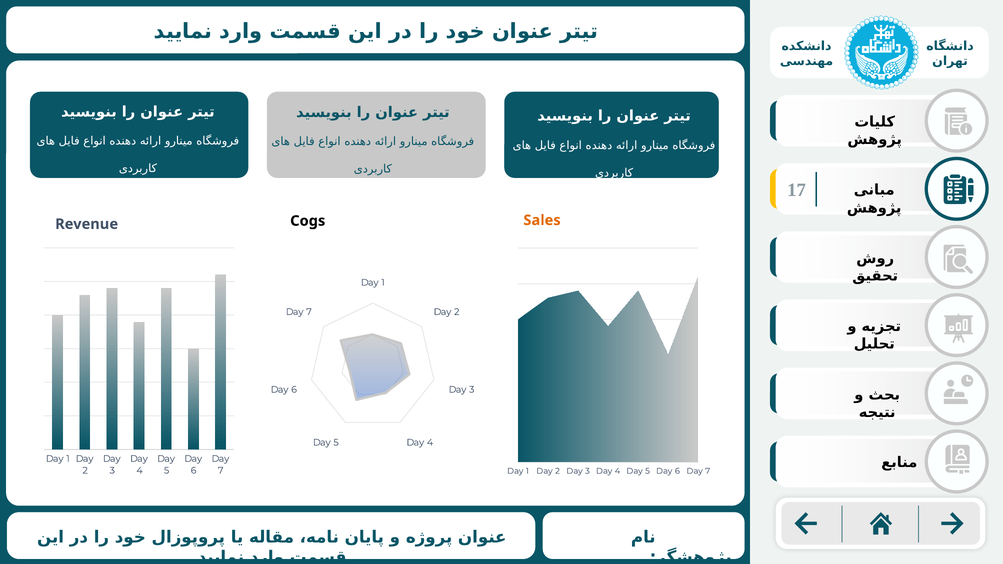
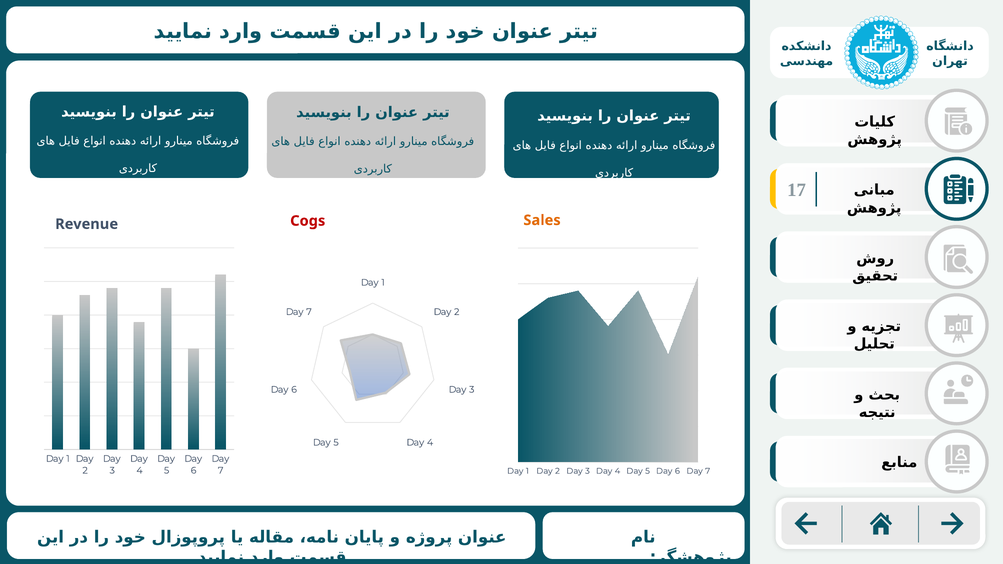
Cogs colour: black -> red
